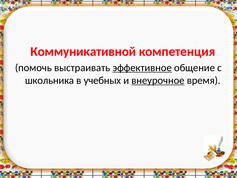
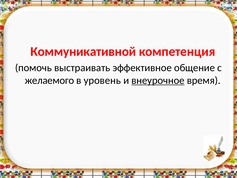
эффективное underline: present -> none
школьника: школьника -> желаемого
учебных: учебных -> уровень
